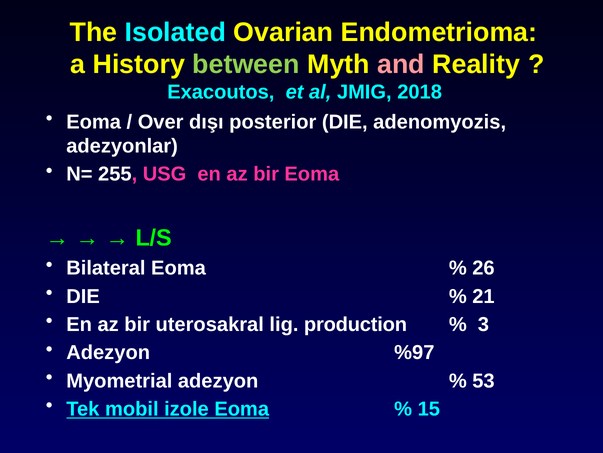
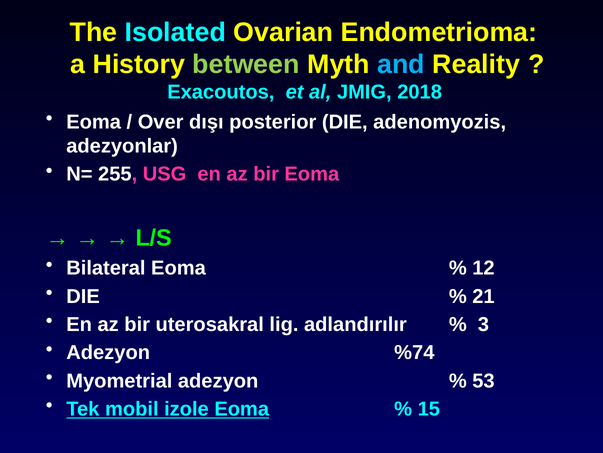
and colour: pink -> light blue
26: 26 -> 12
production: production -> adlandırılır
%97: %97 -> %74
